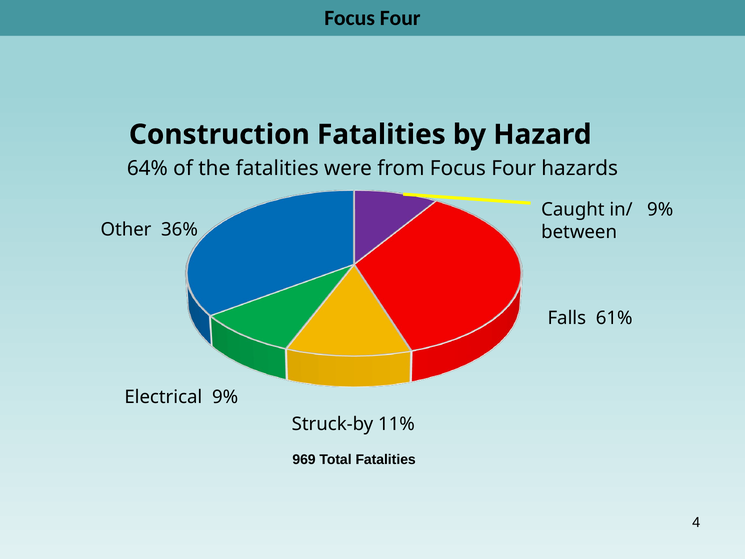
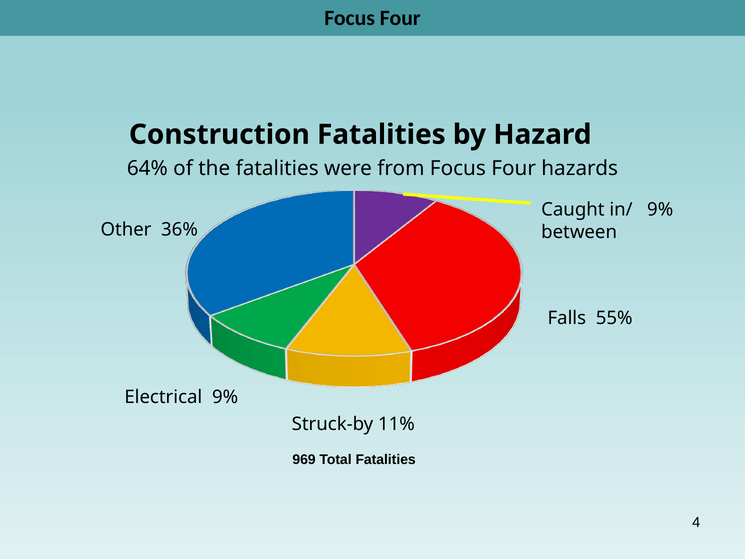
61%: 61% -> 55%
